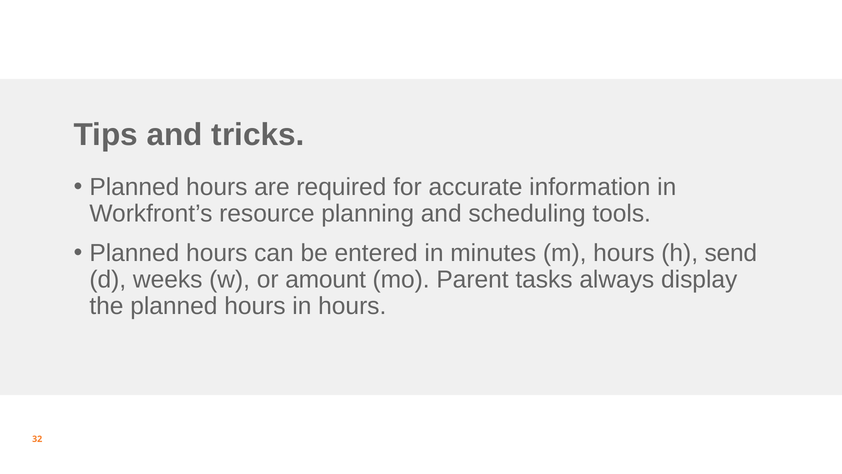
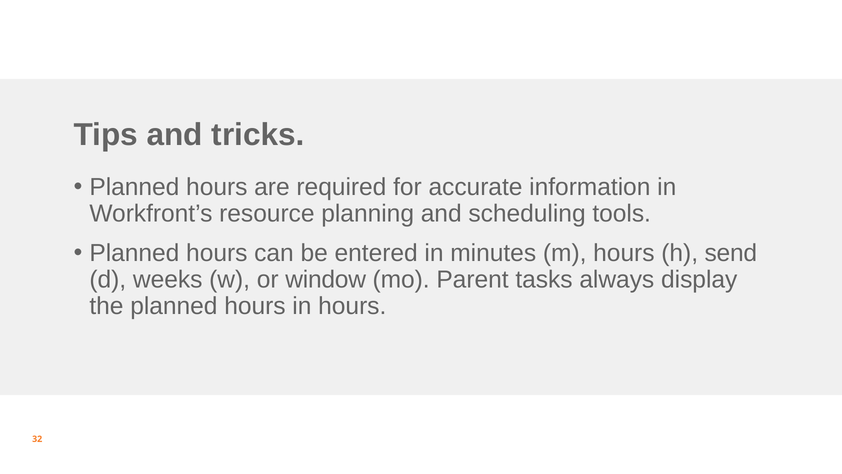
amount: amount -> window
